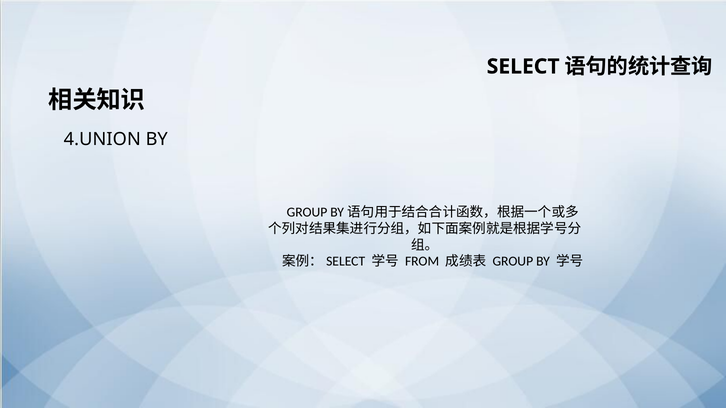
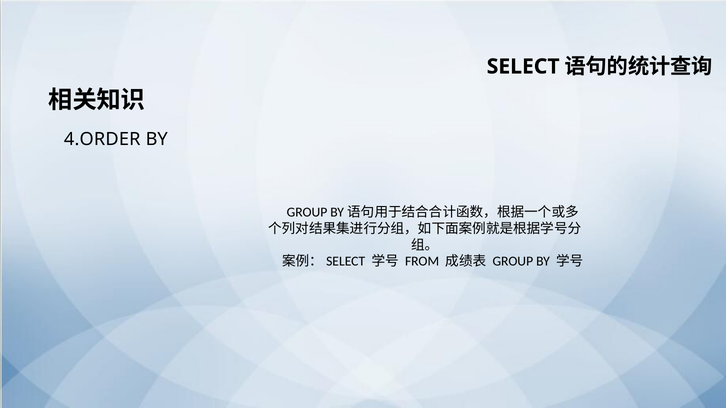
4.UNION: 4.UNION -> 4.ORDER
